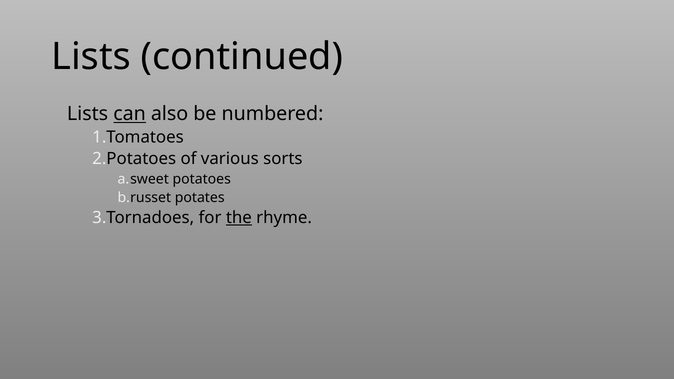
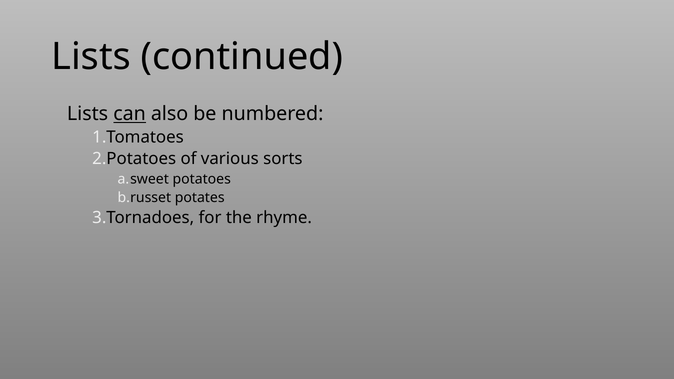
the underline: present -> none
